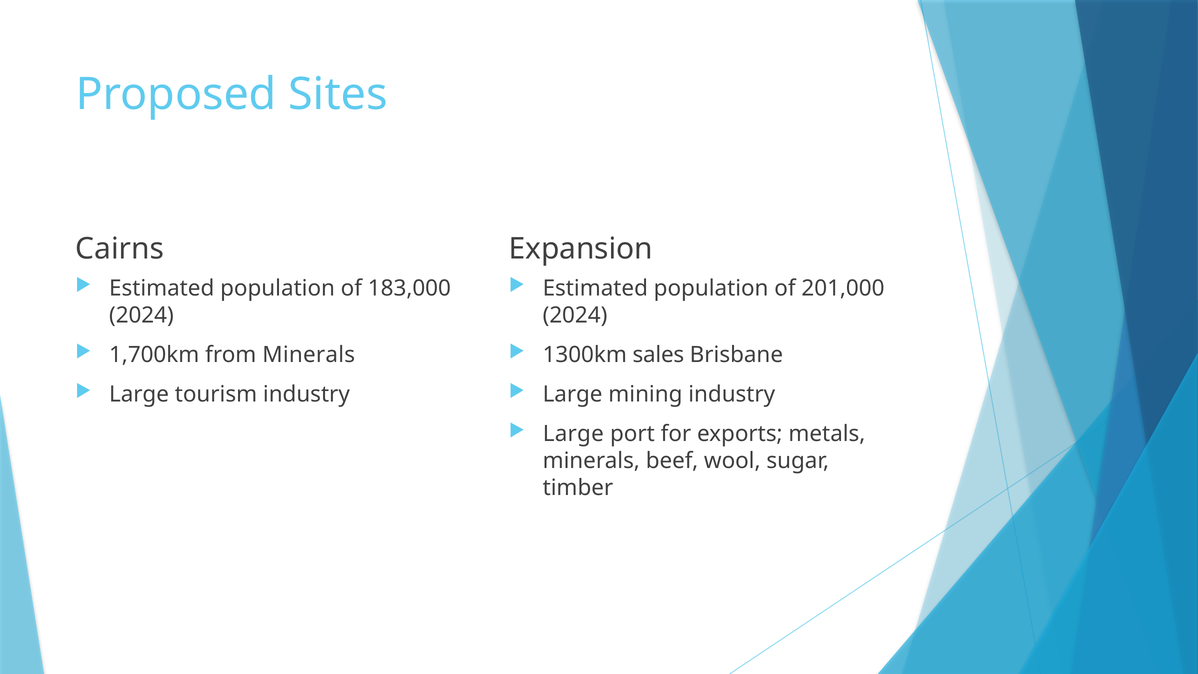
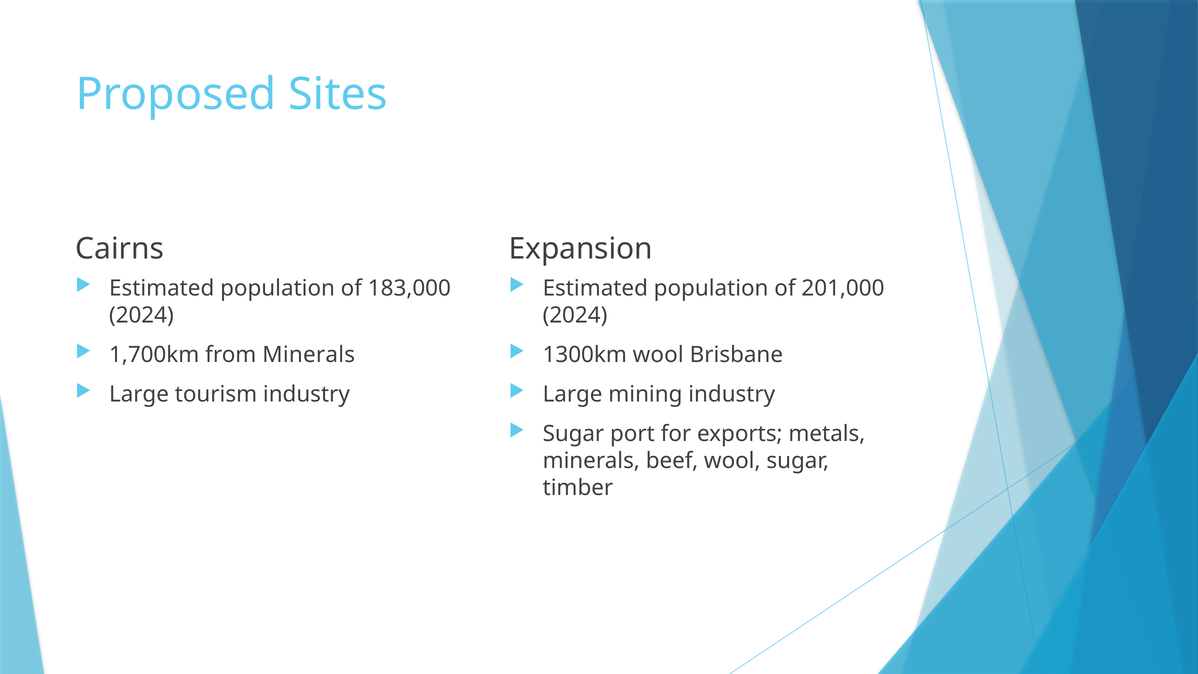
1300km sales: sales -> wool
Large at (573, 434): Large -> Sugar
